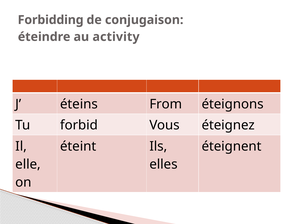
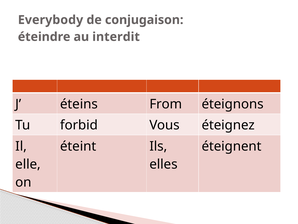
Forbidding: Forbidding -> Everybody
activity: activity -> interdit
